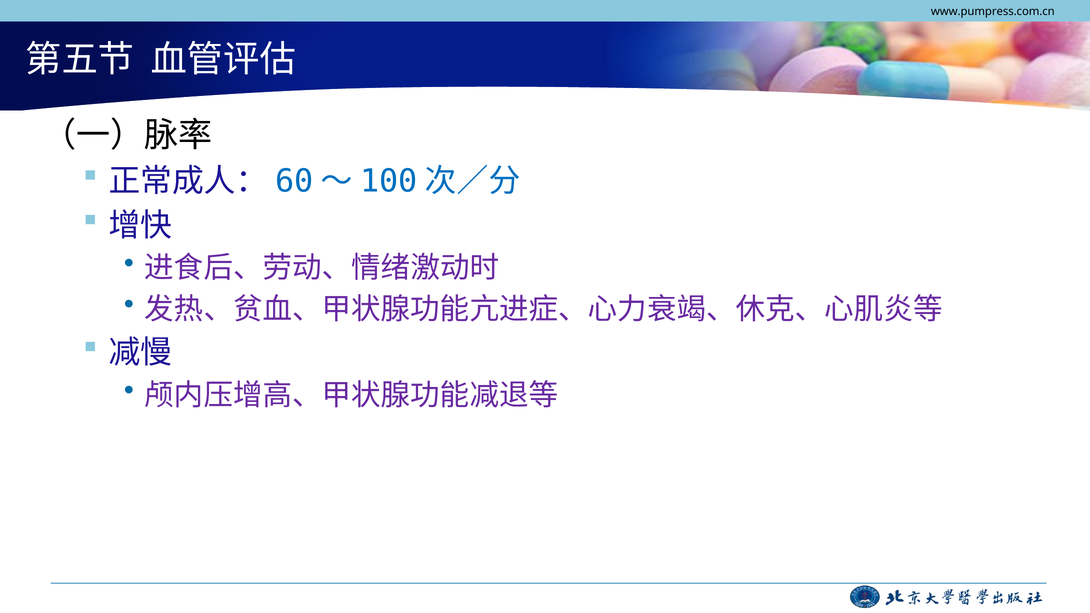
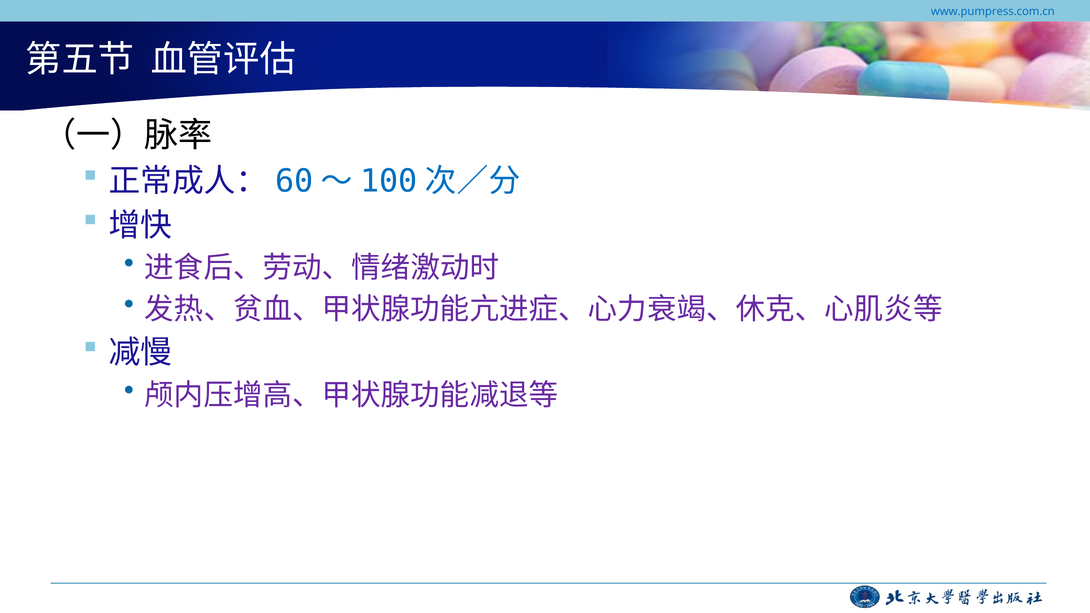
www.pumpress.com.cn colour: black -> blue
